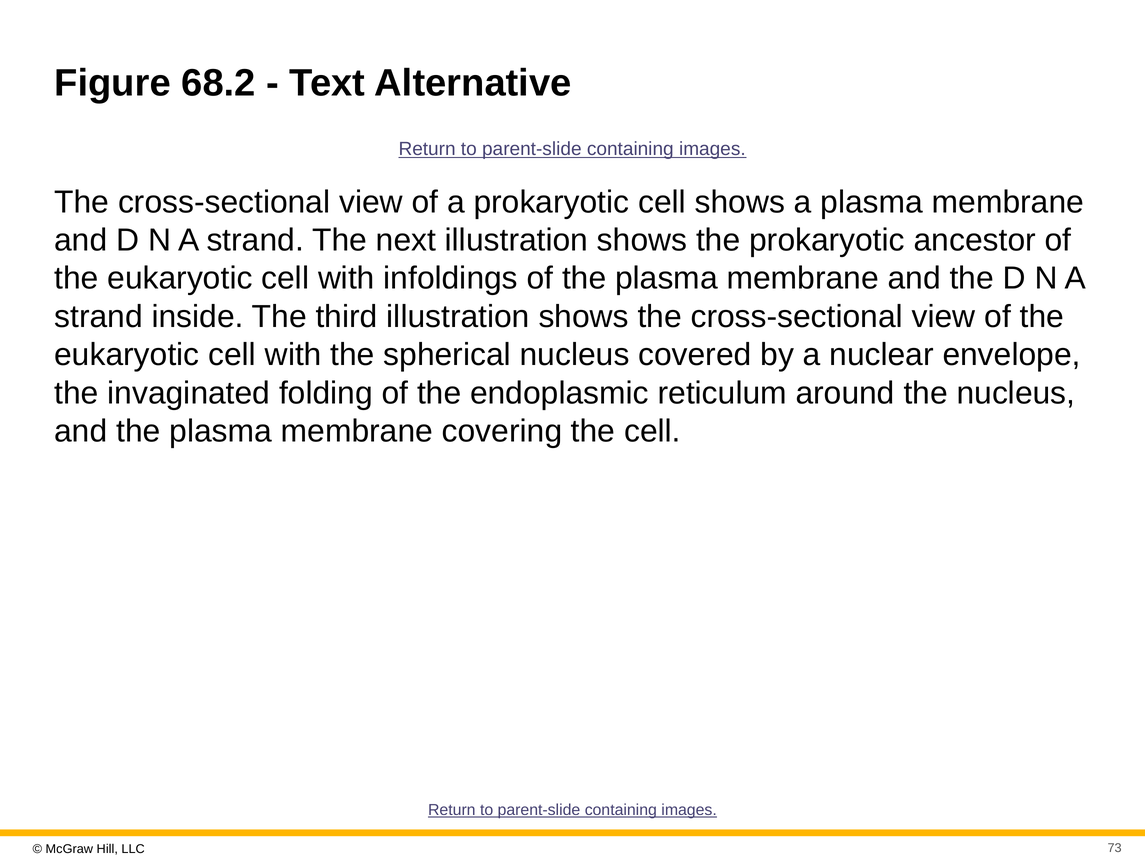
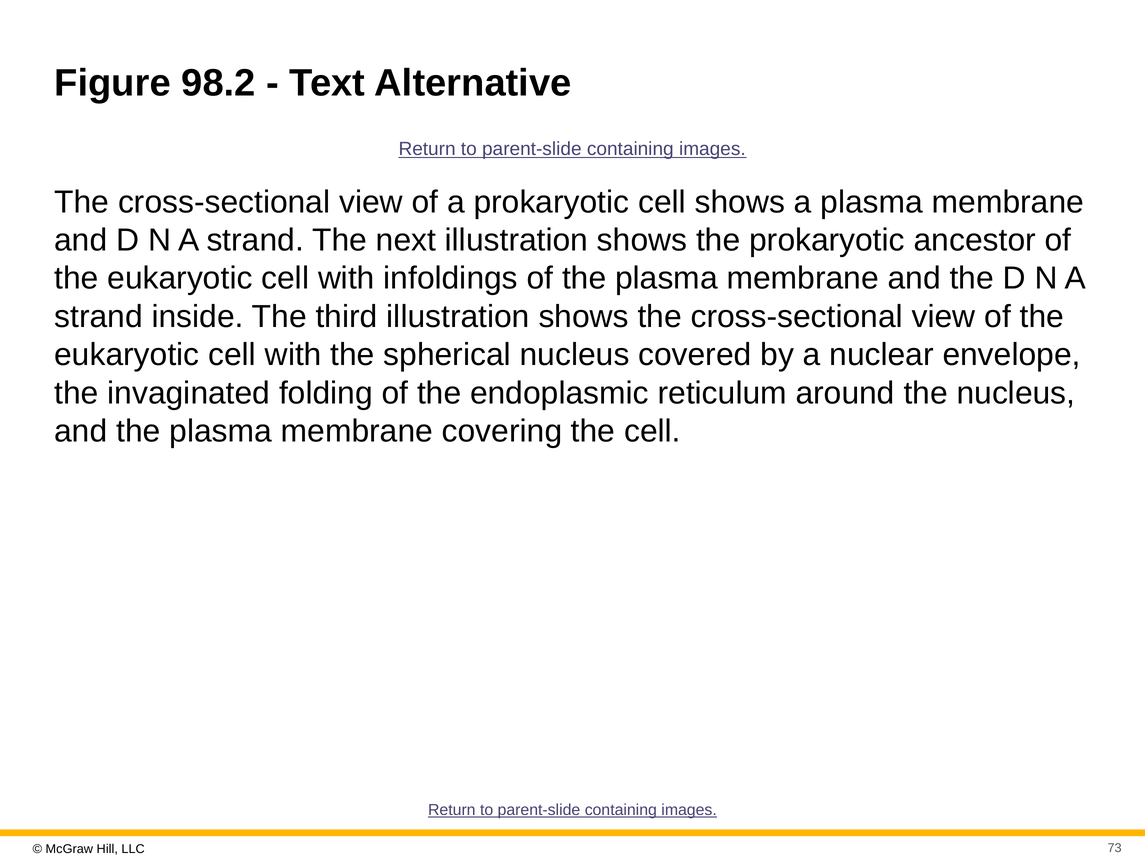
68.2: 68.2 -> 98.2
